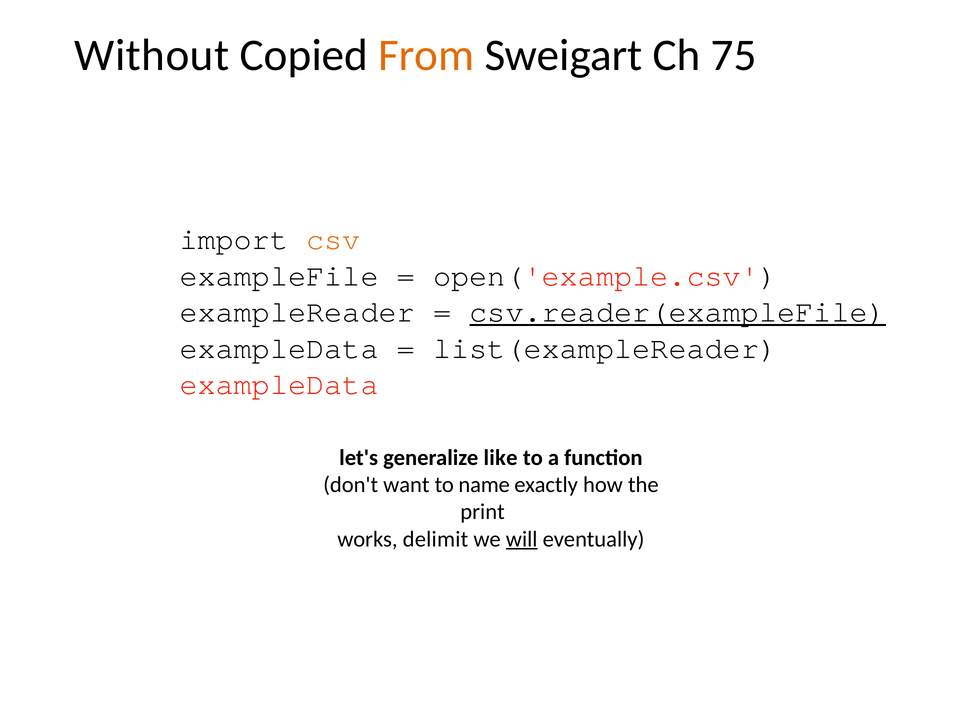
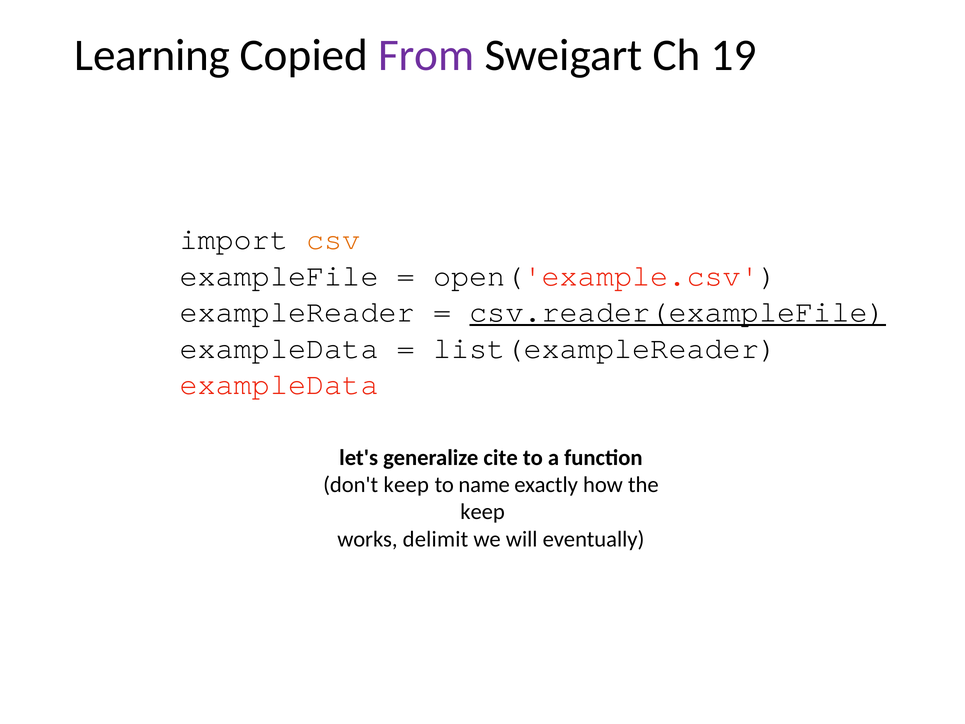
Without: Without -> Learning
From colour: orange -> purple
75: 75 -> 19
like: like -> cite
don't want: want -> keep
print at (483, 512): print -> keep
will underline: present -> none
